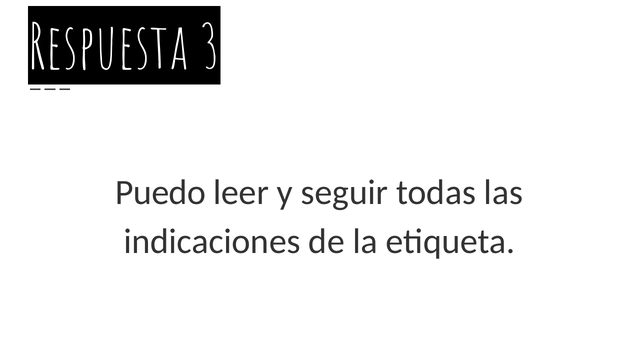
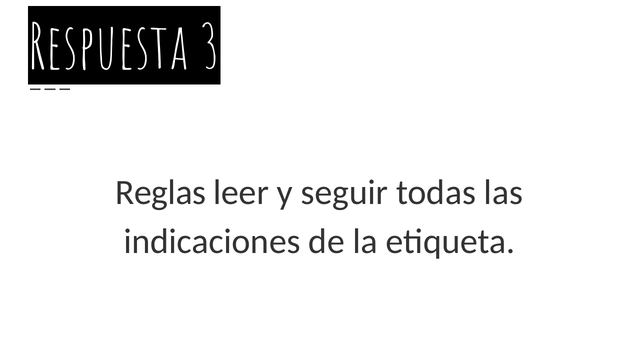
Puedo: Puedo -> Reglas
